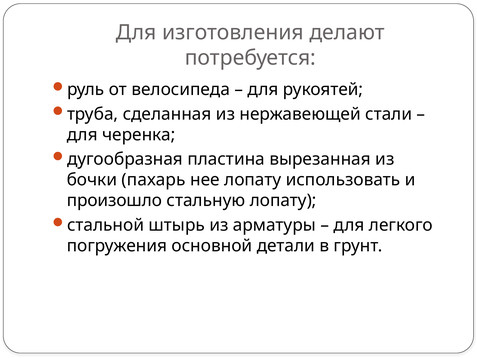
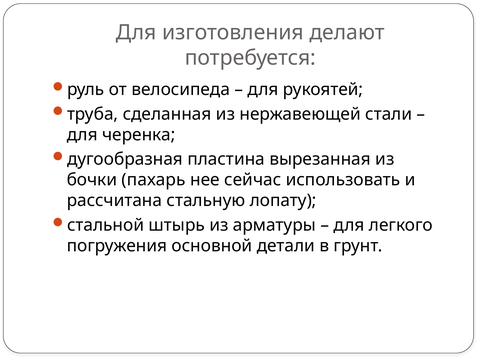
нее лопату: лопату -> сейчас
произошло: произошло -> рассчитана
